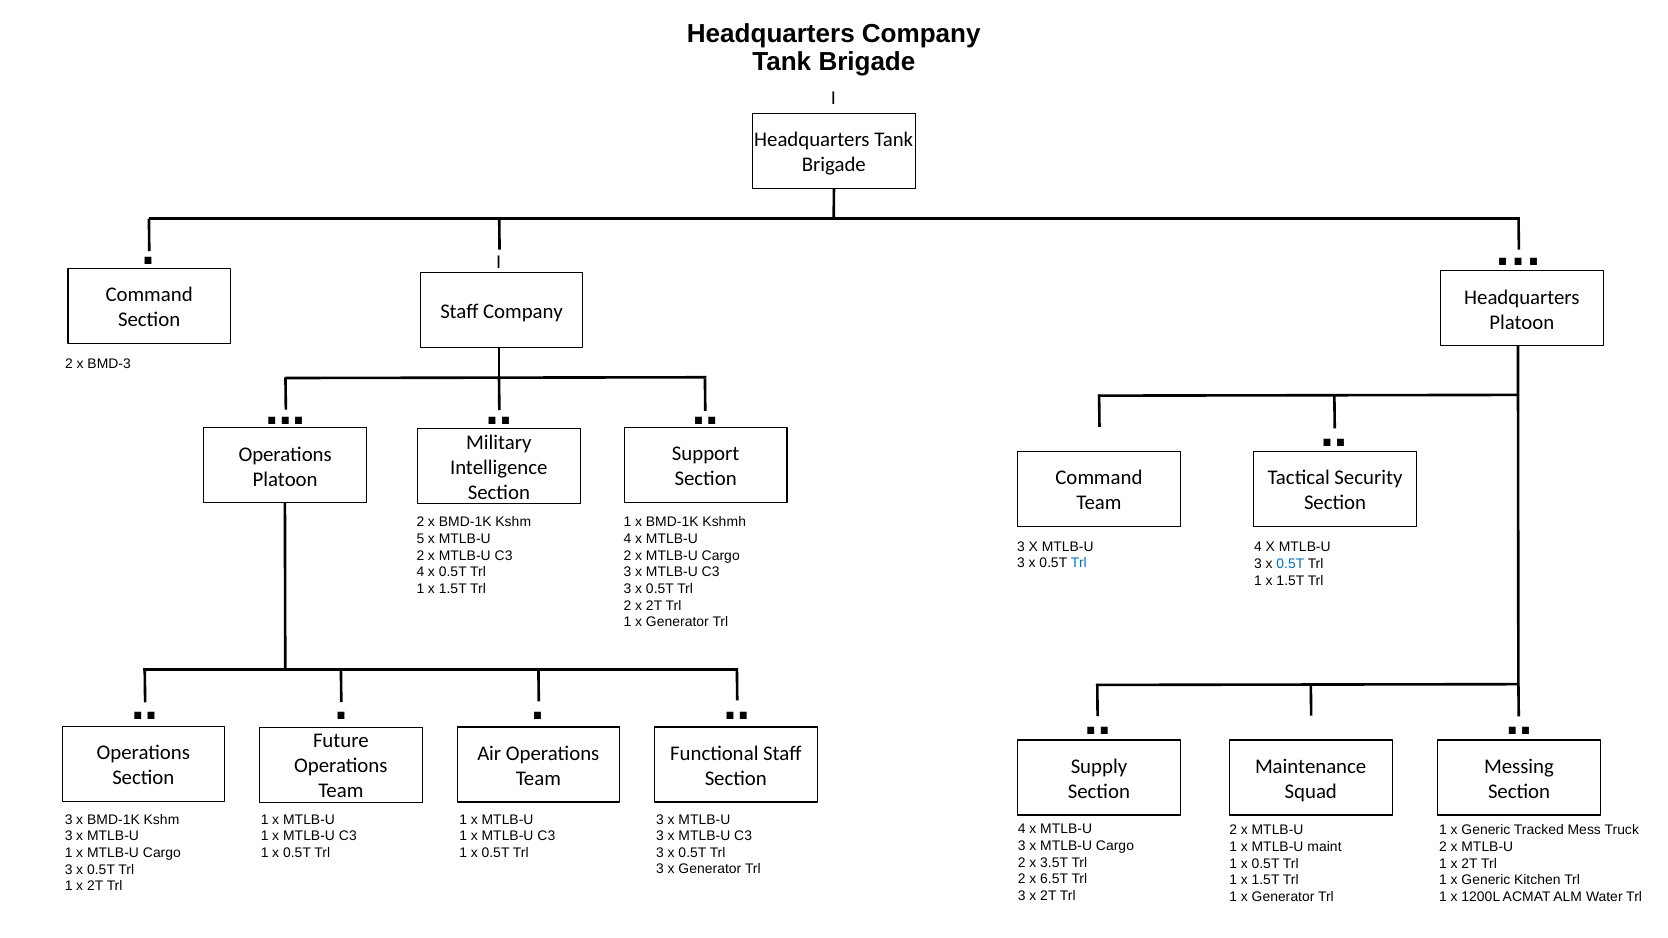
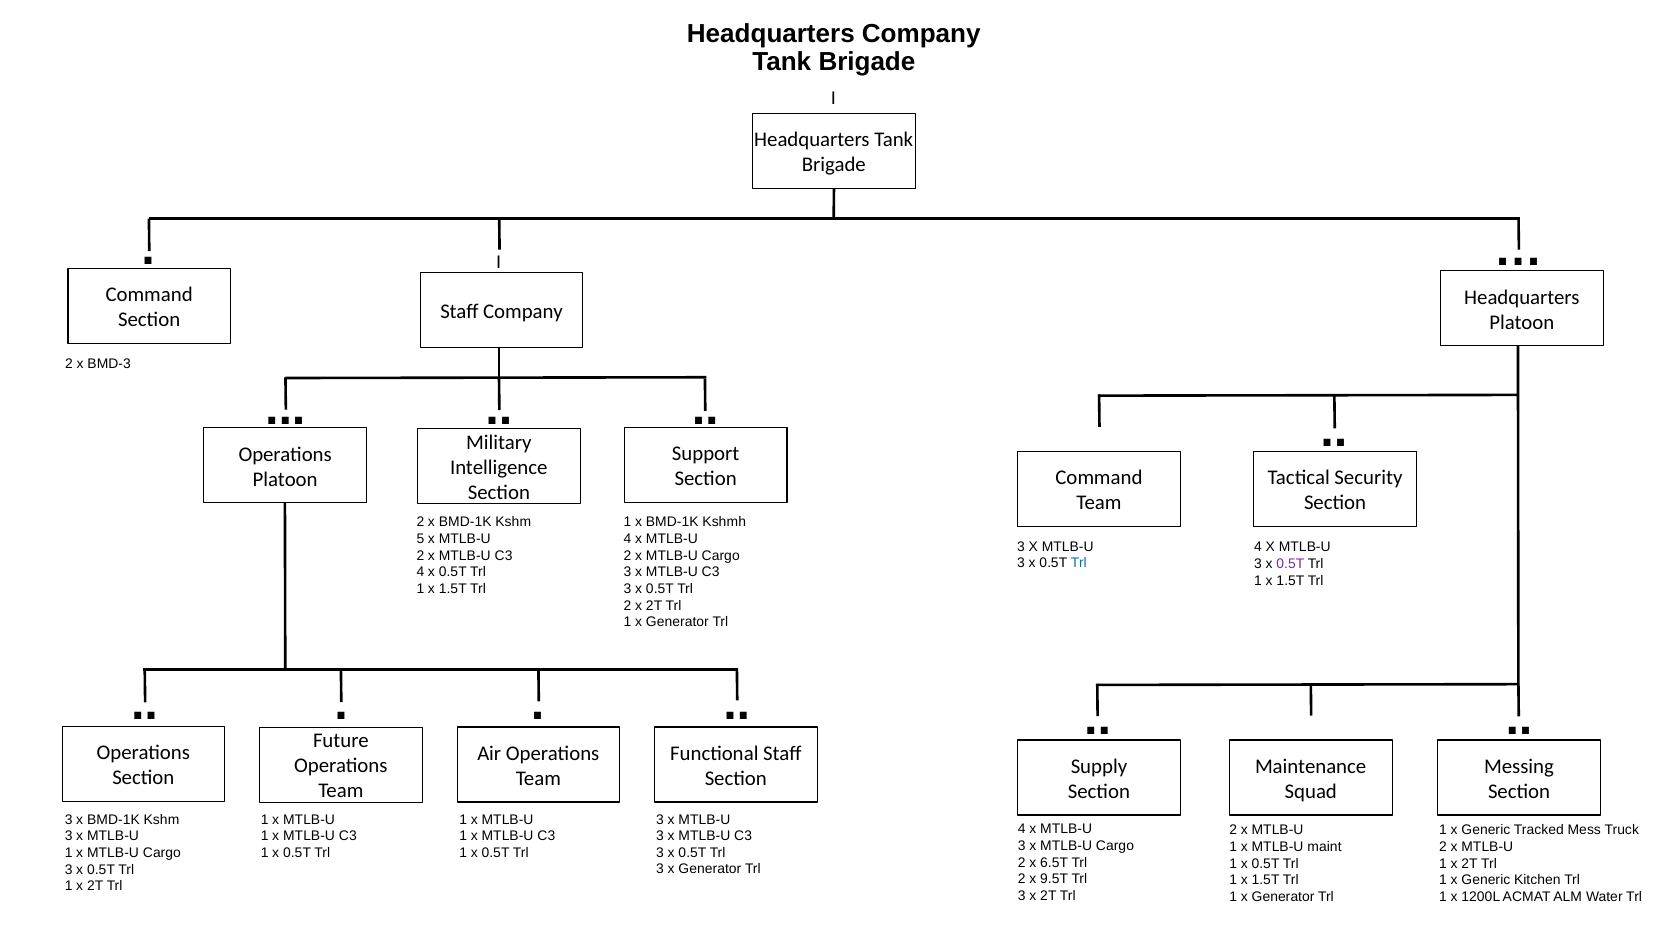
0.5T at (1290, 564) colour: blue -> purple
3.5T: 3.5T -> 6.5T
6.5T: 6.5T -> 9.5T
